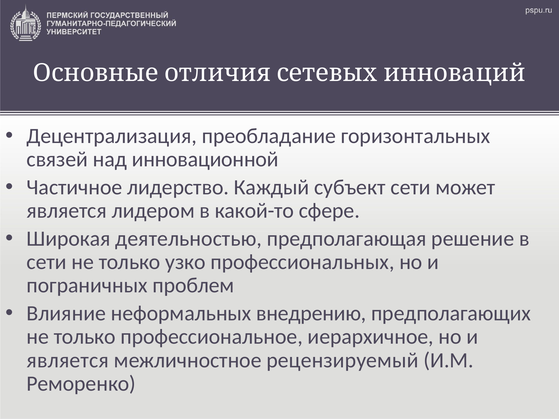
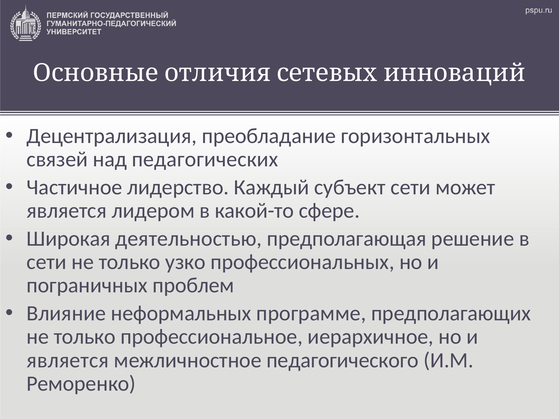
инновационной: инновационной -> педагогических
внедрению: внедрению -> программе
рецензируемый: рецензируемый -> педагогического
